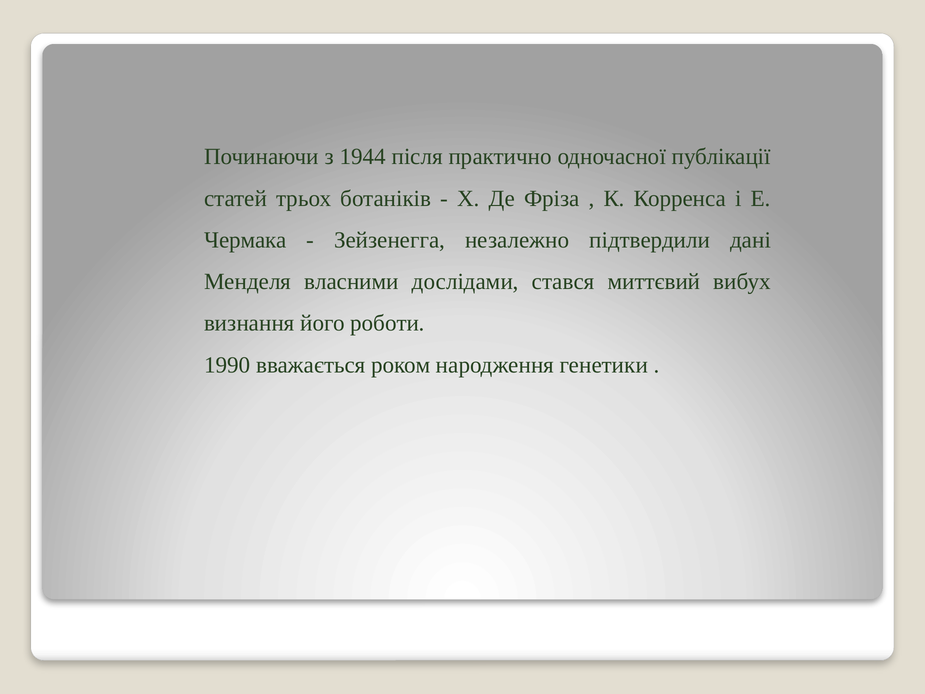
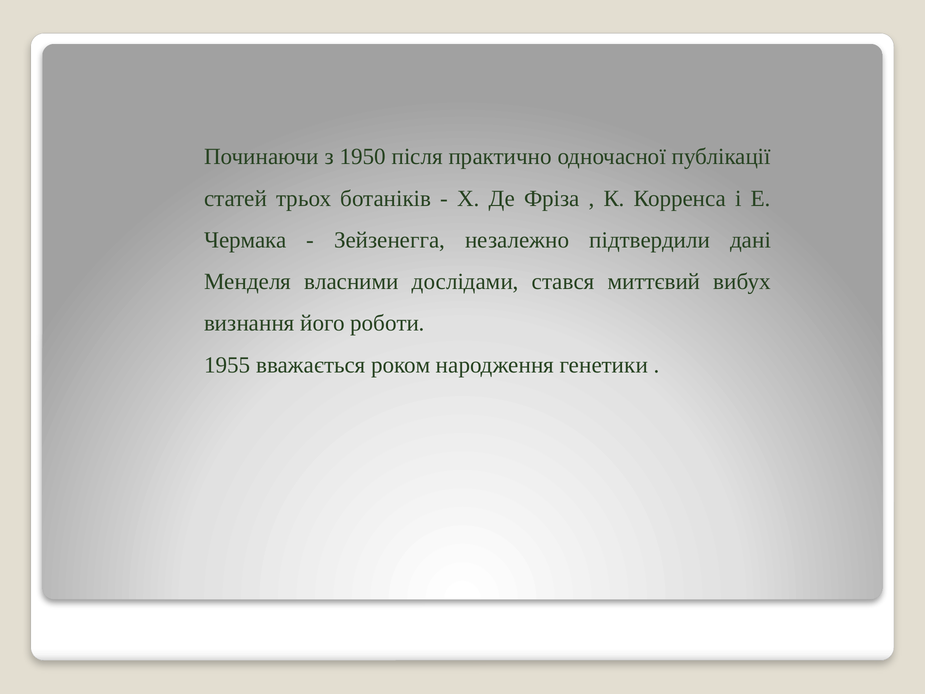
1944: 1944 -> 1950
1990: 1990 -> 1955
